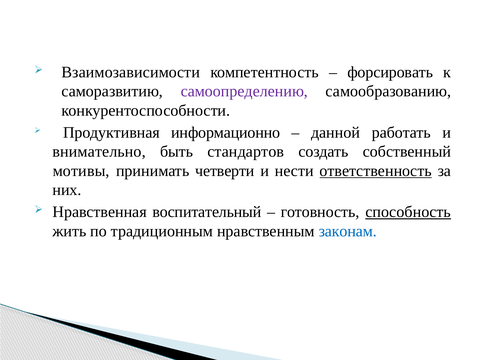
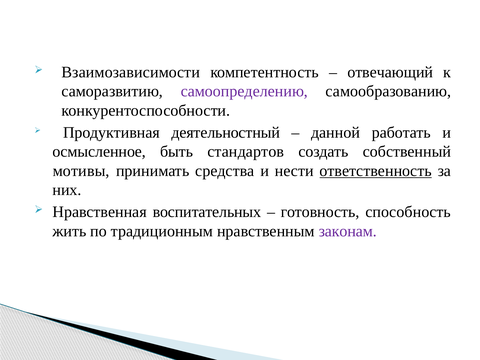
форсировать: форсировать -> отвечающий
информационно: информационно -> деятельностный
внимательно: внимательно -> осмысленное
четверти: четверти -> средства
воспитательный: воспитательный -> воспитательных
способность underline: present -> none
законам colour: blue -> purple
